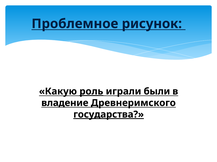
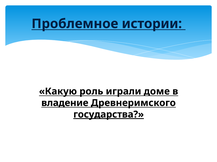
рисунок: рисунок -> истории
роль underline: present -> none
были: были -> доме
